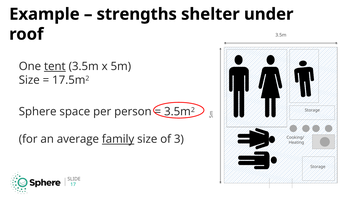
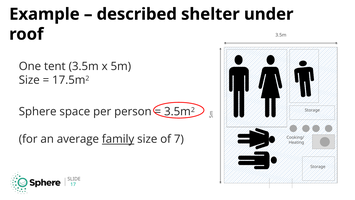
strengths: strengths -> described
tent underline: present -> none
3: 3 -> 7
